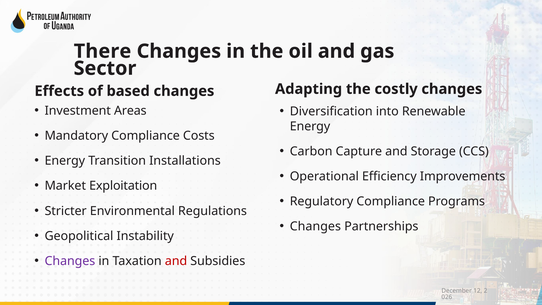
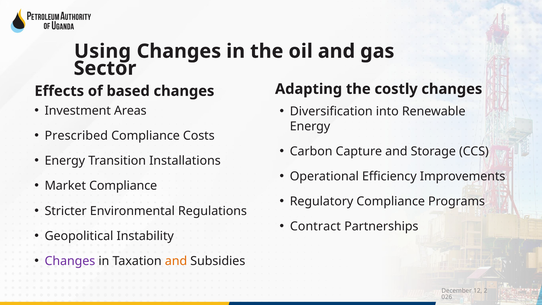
There: There -> Using
Mandatory: Mandatory -> Prescribed
Market Exploitation: Exploitation -> Compliance
Changes at (315, 226): Changes -> Contract
and at (176, 261) colour: red -> orange
